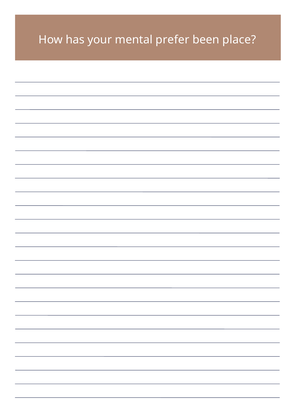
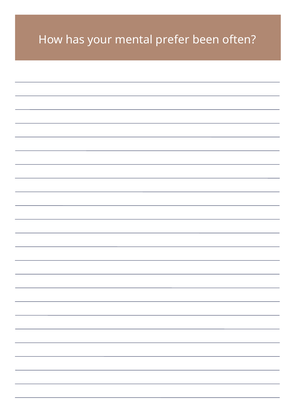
place: place -> often
